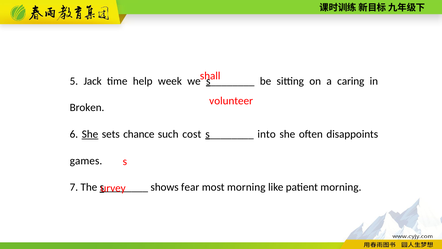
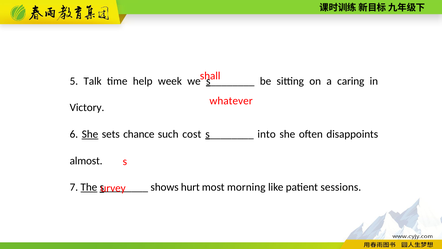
Jack: Jack -> Talk
volunteer: volunteer -> whatever
Broken: Broken -> Victory
games: games -> almost
The underline: none -> present
fear: fear -> hurt
patient morning: morning -> sessions
